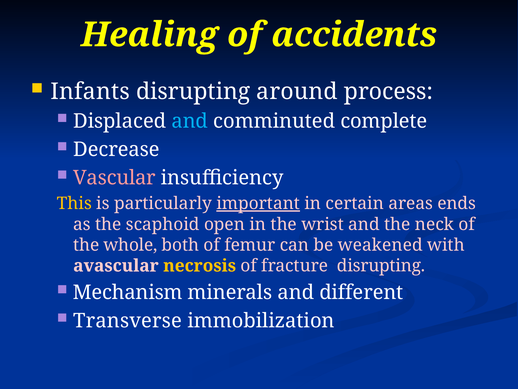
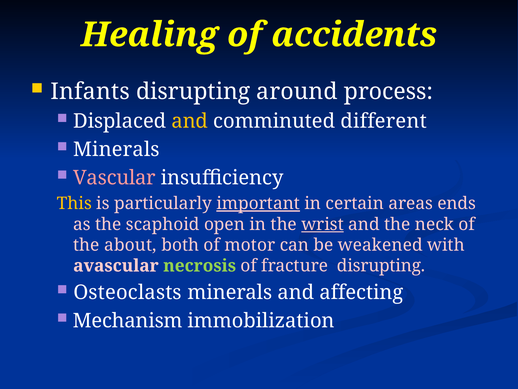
and at (190, 121) colour: light blue -> yellow
complete: complete -> different
Decrease at (116, 149): Decrease -> Minerals
wrist underline: none -> present
whole: whole -> about
femur: femur -> motor
necrosis colour: yellow -> light green
Mechanism: Mechanism -> Osteoclasts
different: different -> affecting
Transverse: Transverse -> Mechanism
